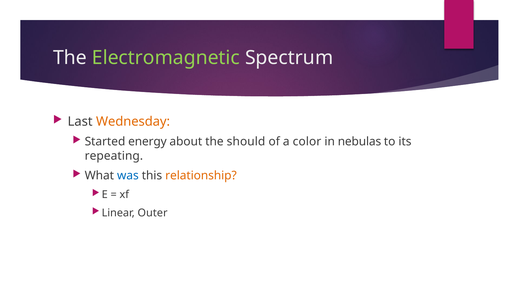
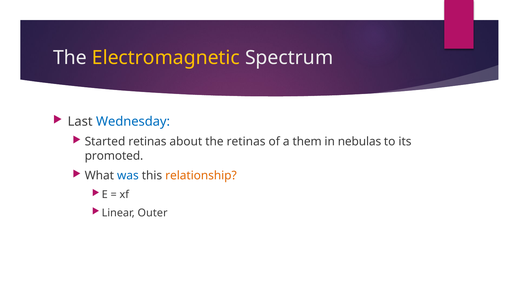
Electromagnetic colour: light green -> yellow
Wednesday colour: orange -> blue
Started energy: energy -> retinas
the should: should -> retinas
color: color -> them
repeating: repeating -> promoted
